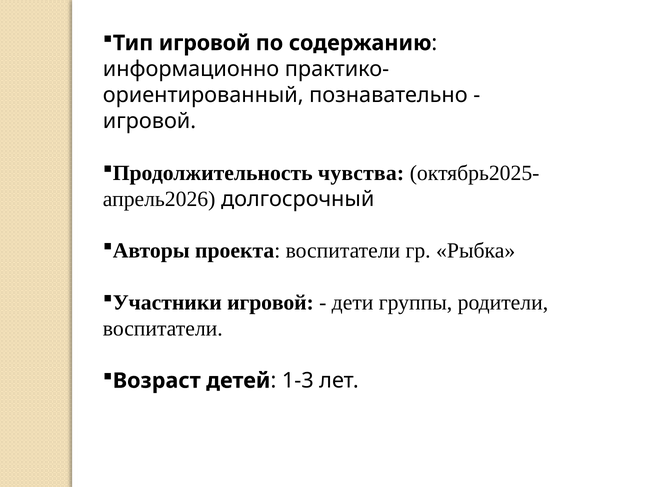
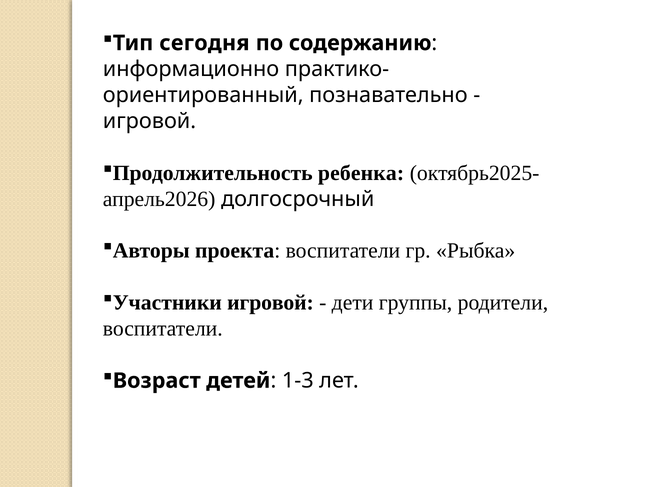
Тип игровой: игровой -> сегодня
чувства: чувства -> ребенка
